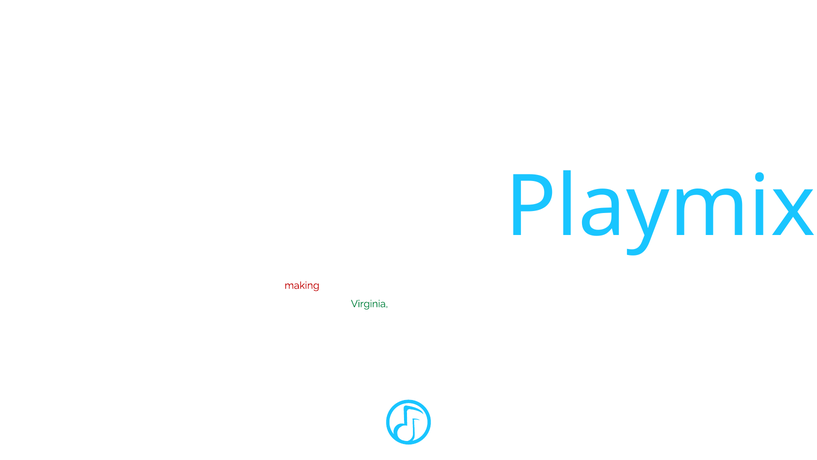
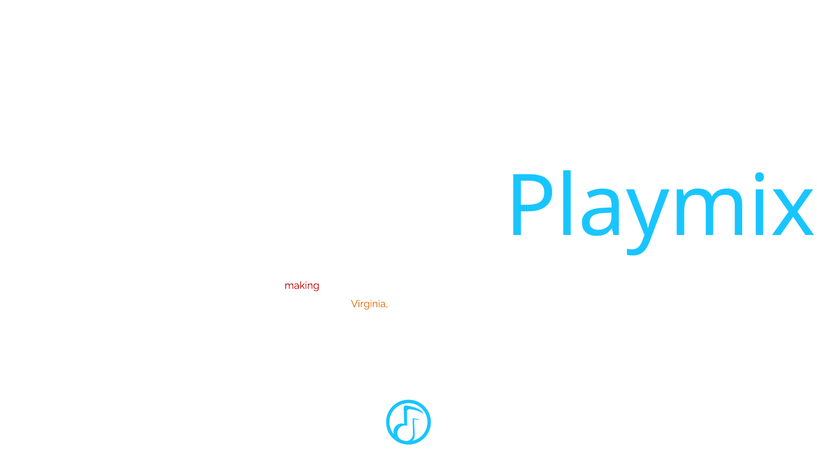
Virginia colour: green -> orange
